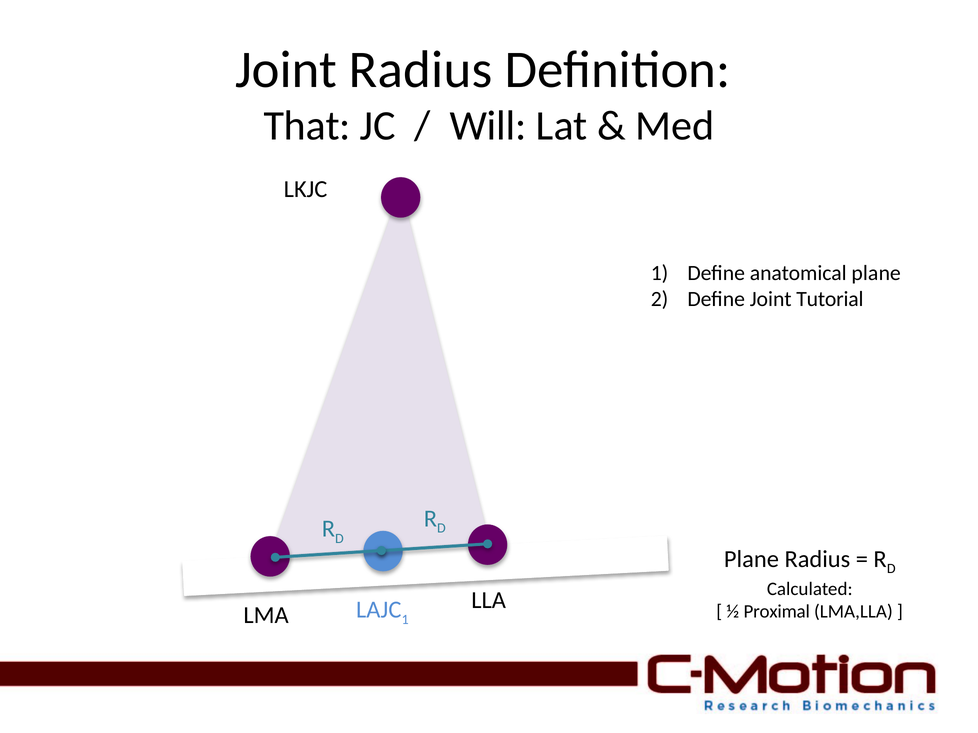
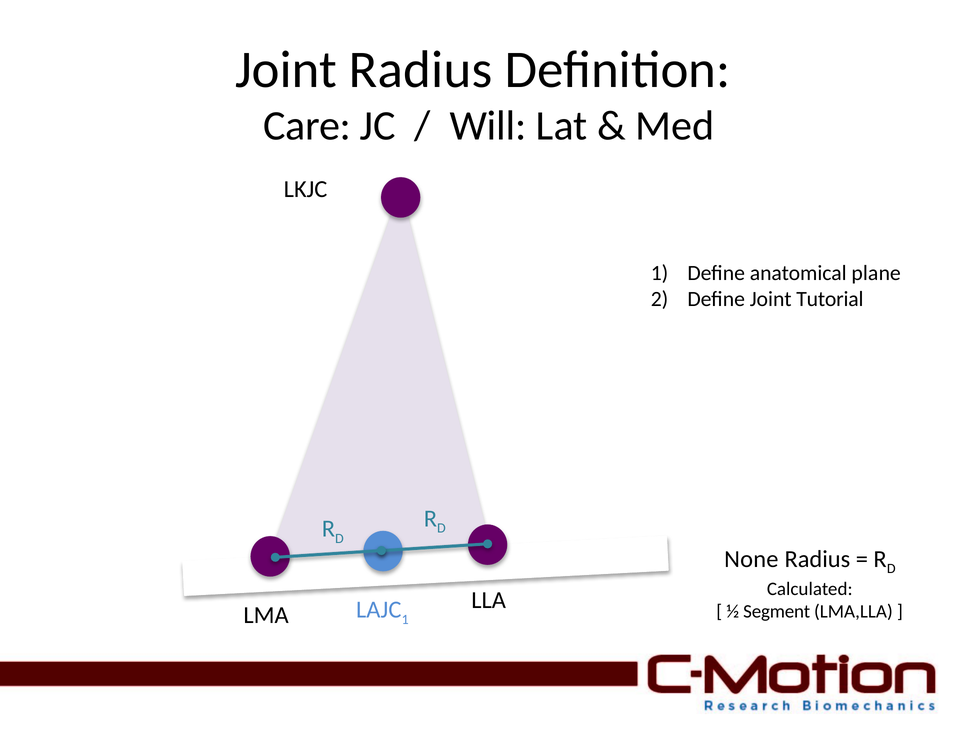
That: That -> Care
Plane at (751, 559): Plane -> None
Proximal: Proximal -> Segment
